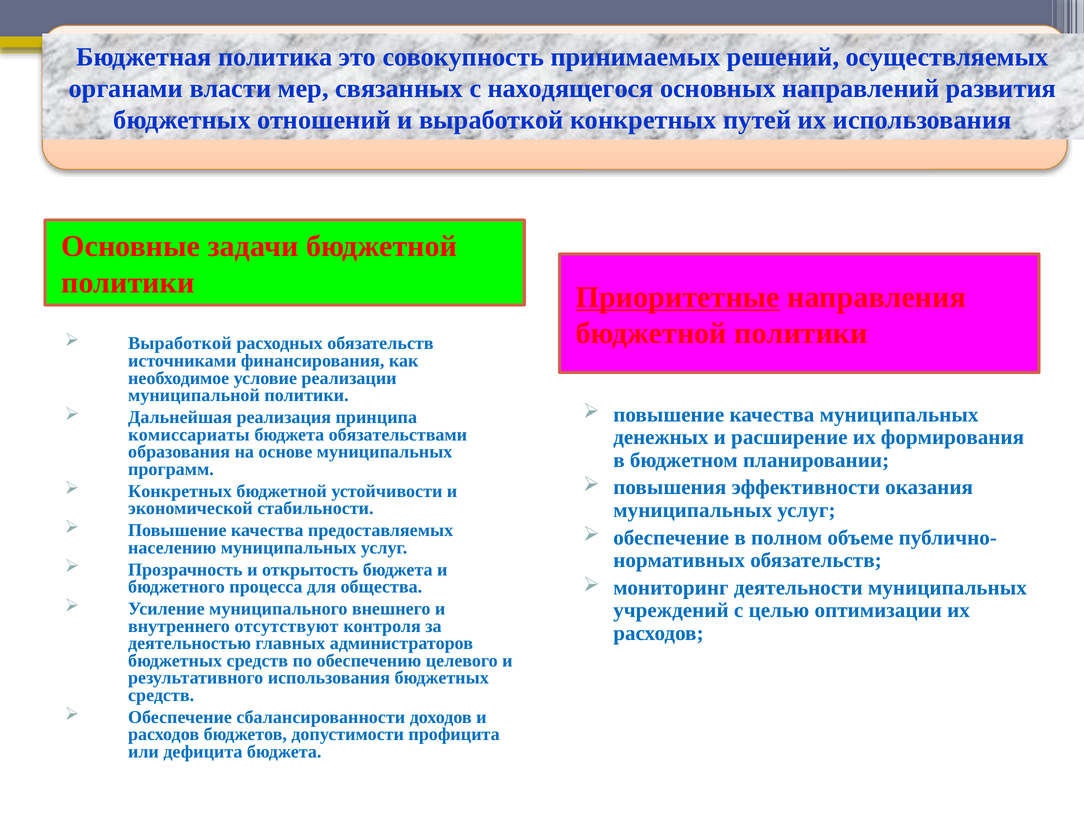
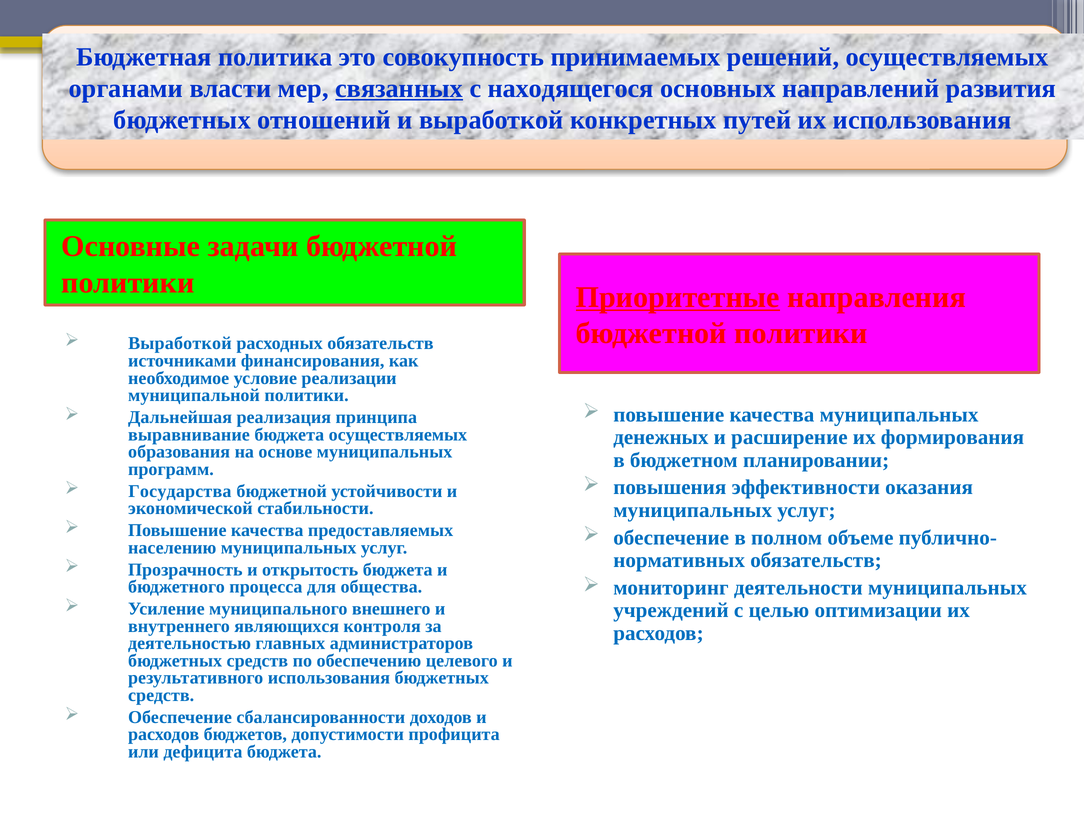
связанных underline: none -> present
комиссариаты: комиссариаты -> выравнивание
бюджета обязательствами: обязательствами -> осуществляемых
Конкретных at (180, 491): Конкретных -> Государства
отсутствуют: отсутствуют -> являющихся
